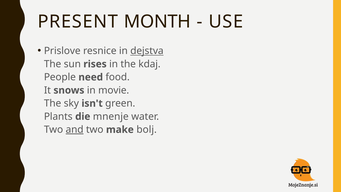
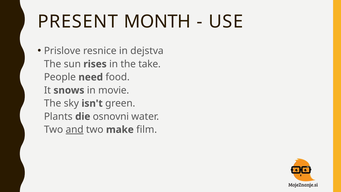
dejstva underline: present -> none
kdaj: kdaj -> take
mnenje: mnenje -> osnovni
bolj: bolj -> film
